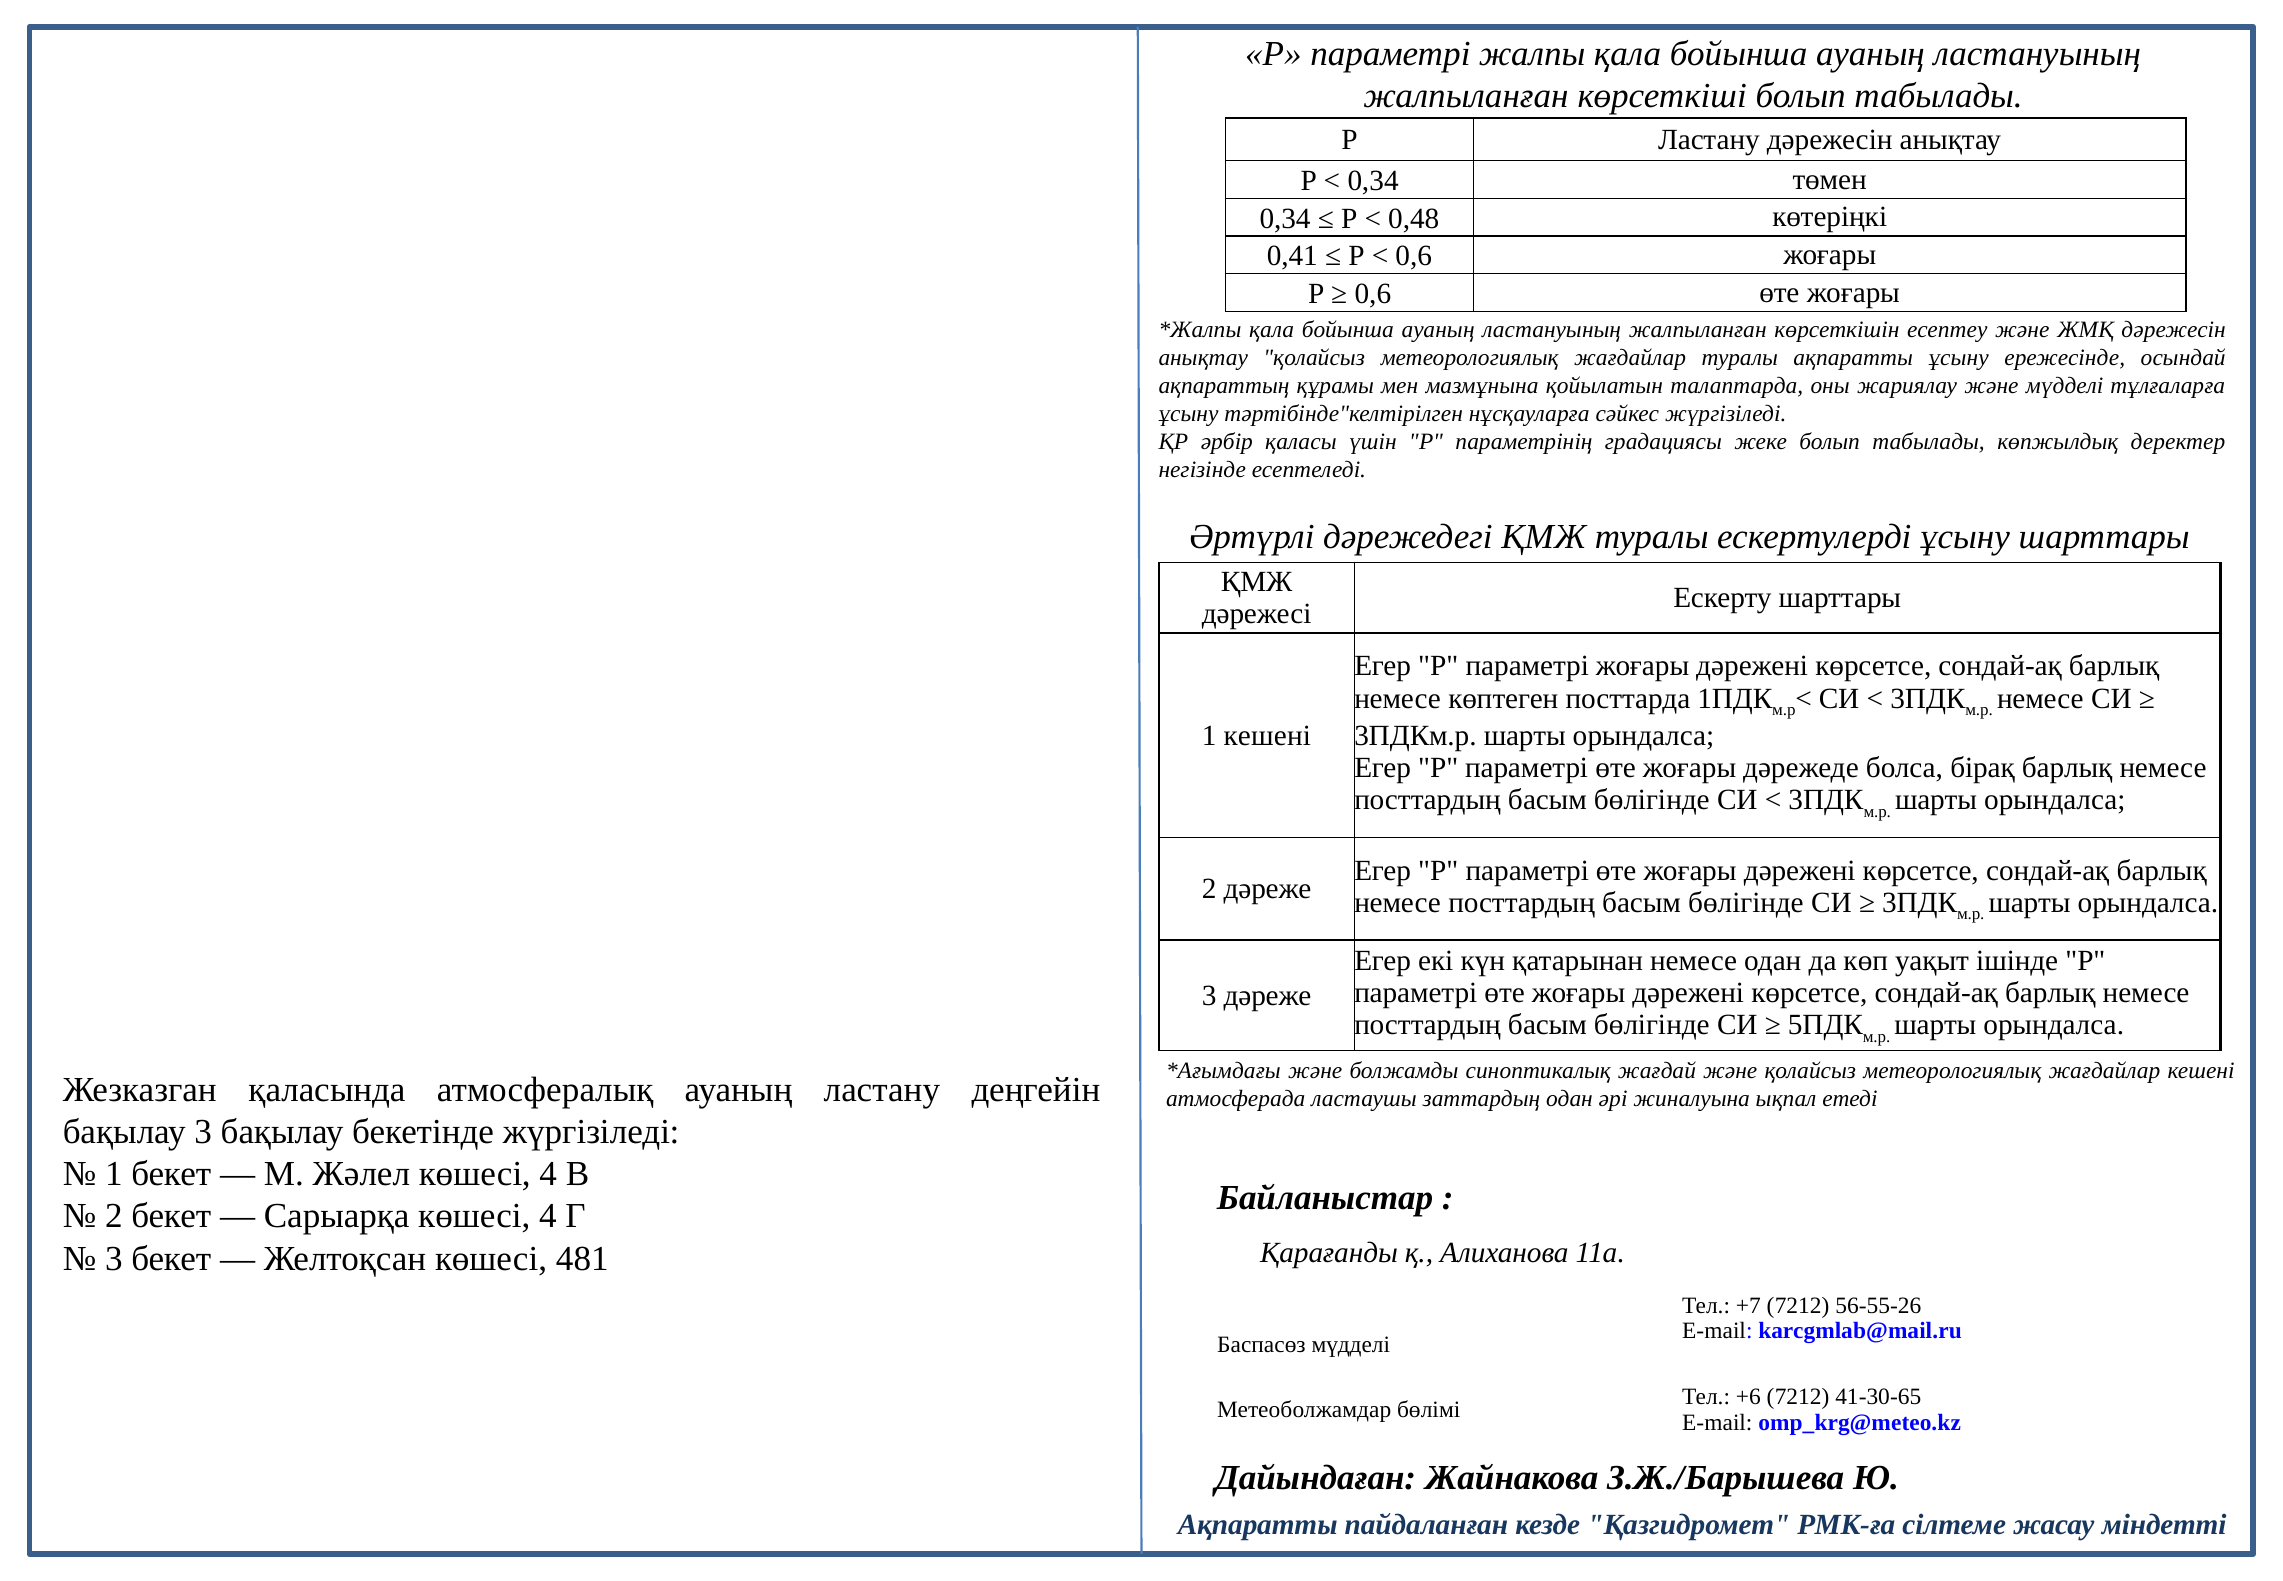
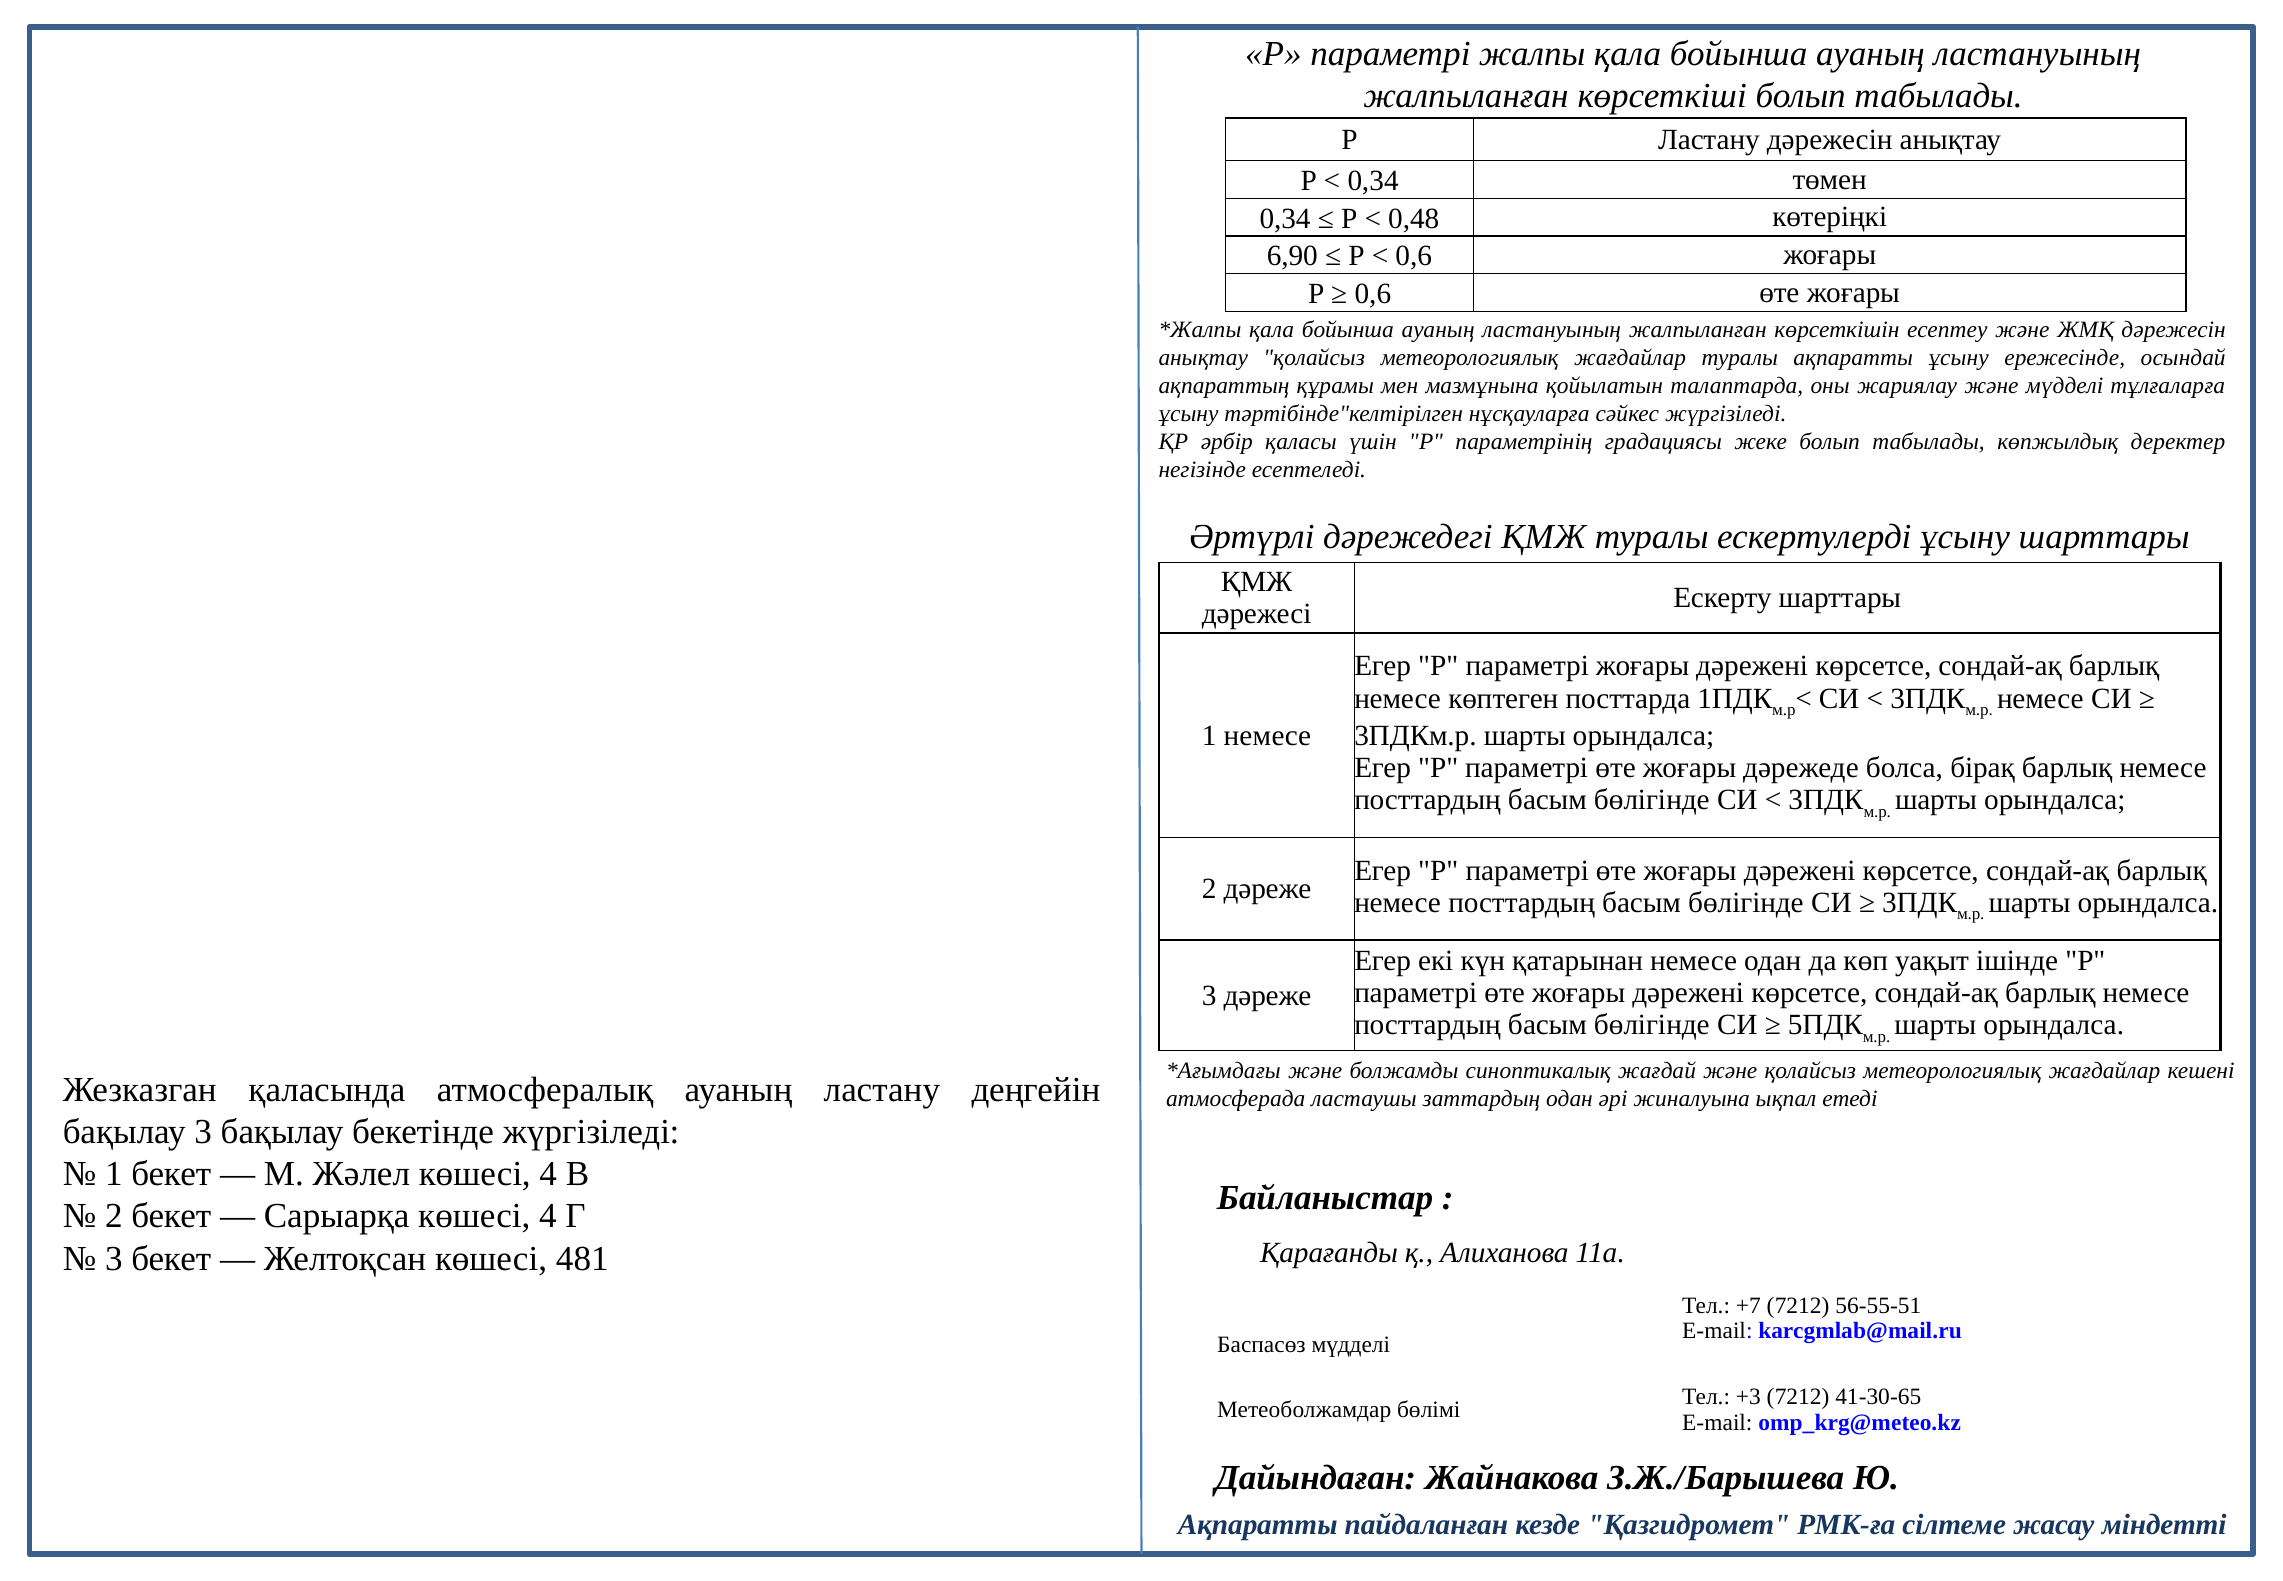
0,41: 0,41 -> 6,90
1 кешені: кешені -> немесе
56-55-26: 56-55-26 -> 56-55-51
+6: +6 -> +3
